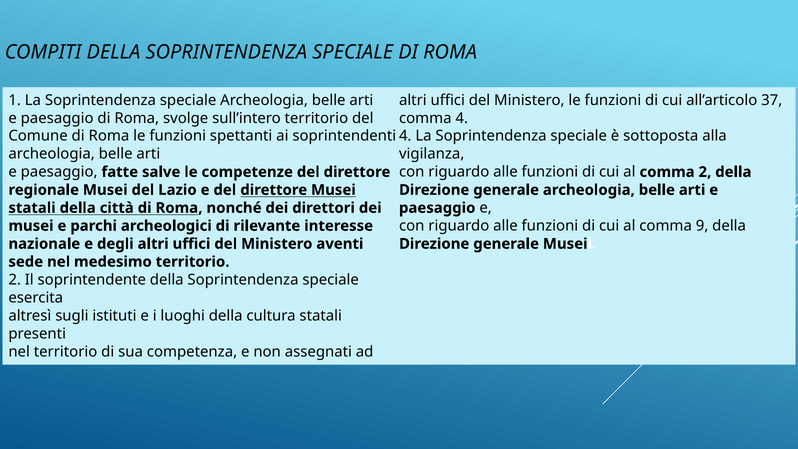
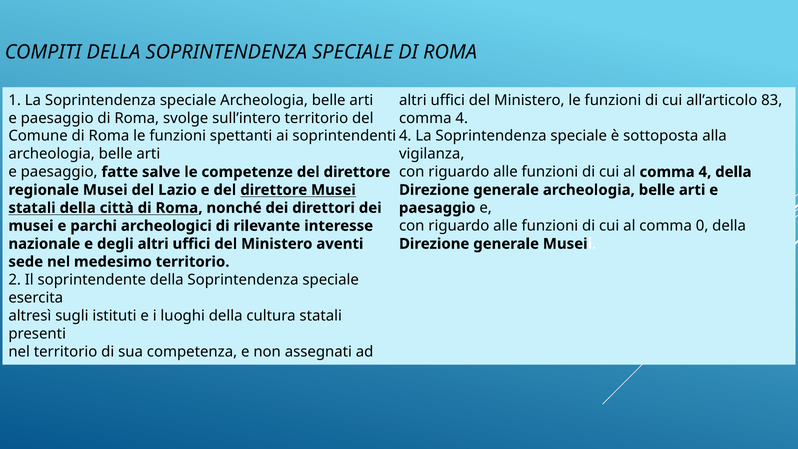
37: 37 -> 83
al comma 2: 2 -> 4
9: 9 -> 0
